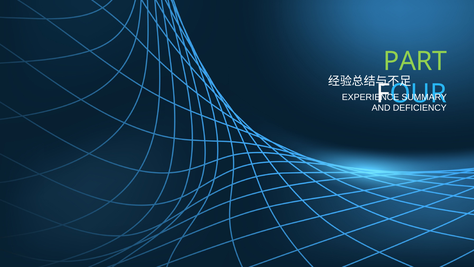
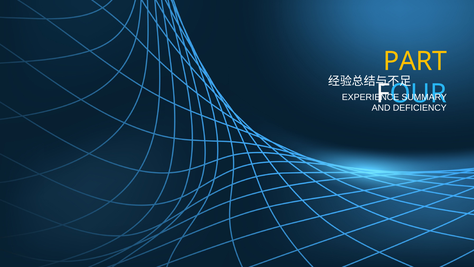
PART colour: light green -> yellow
